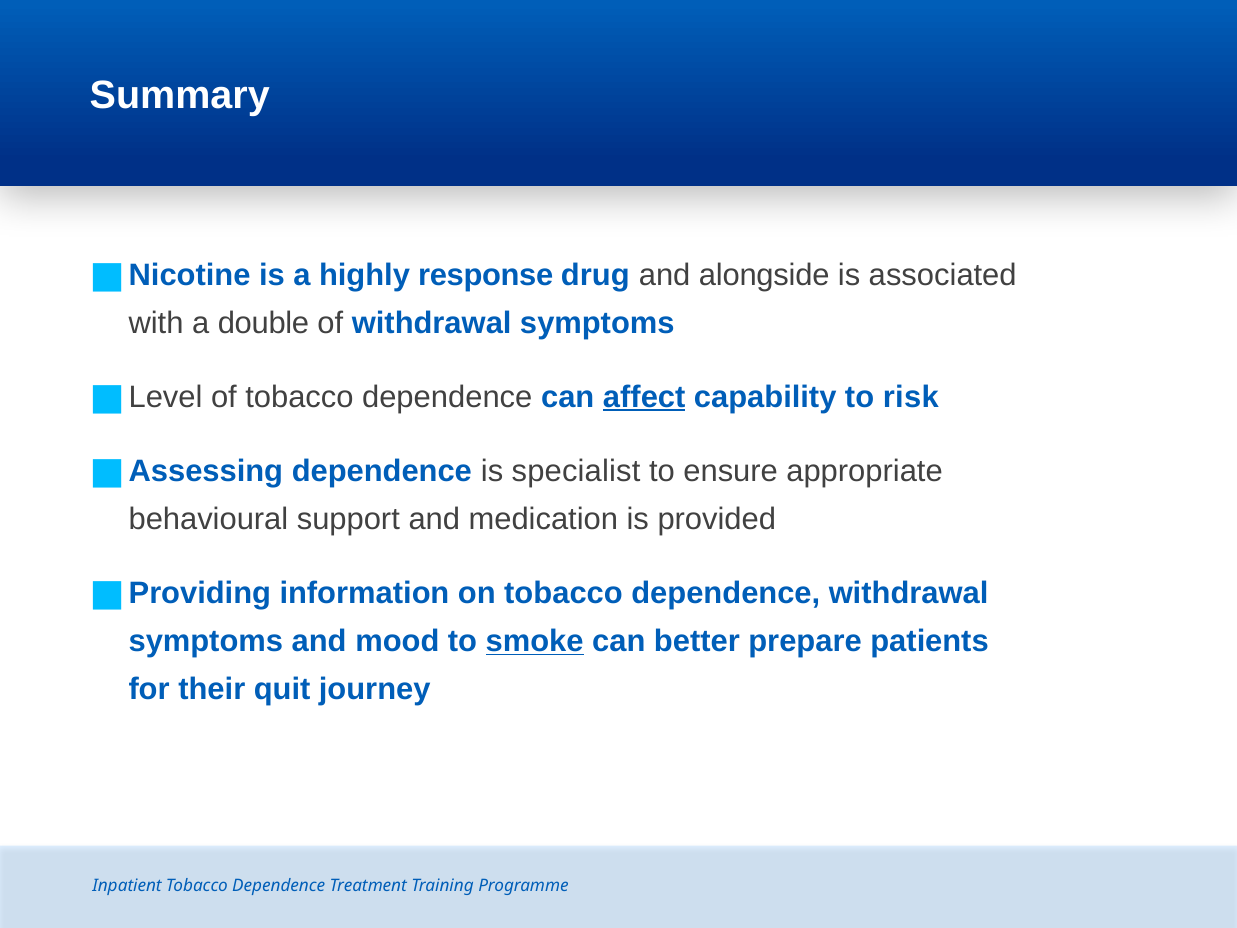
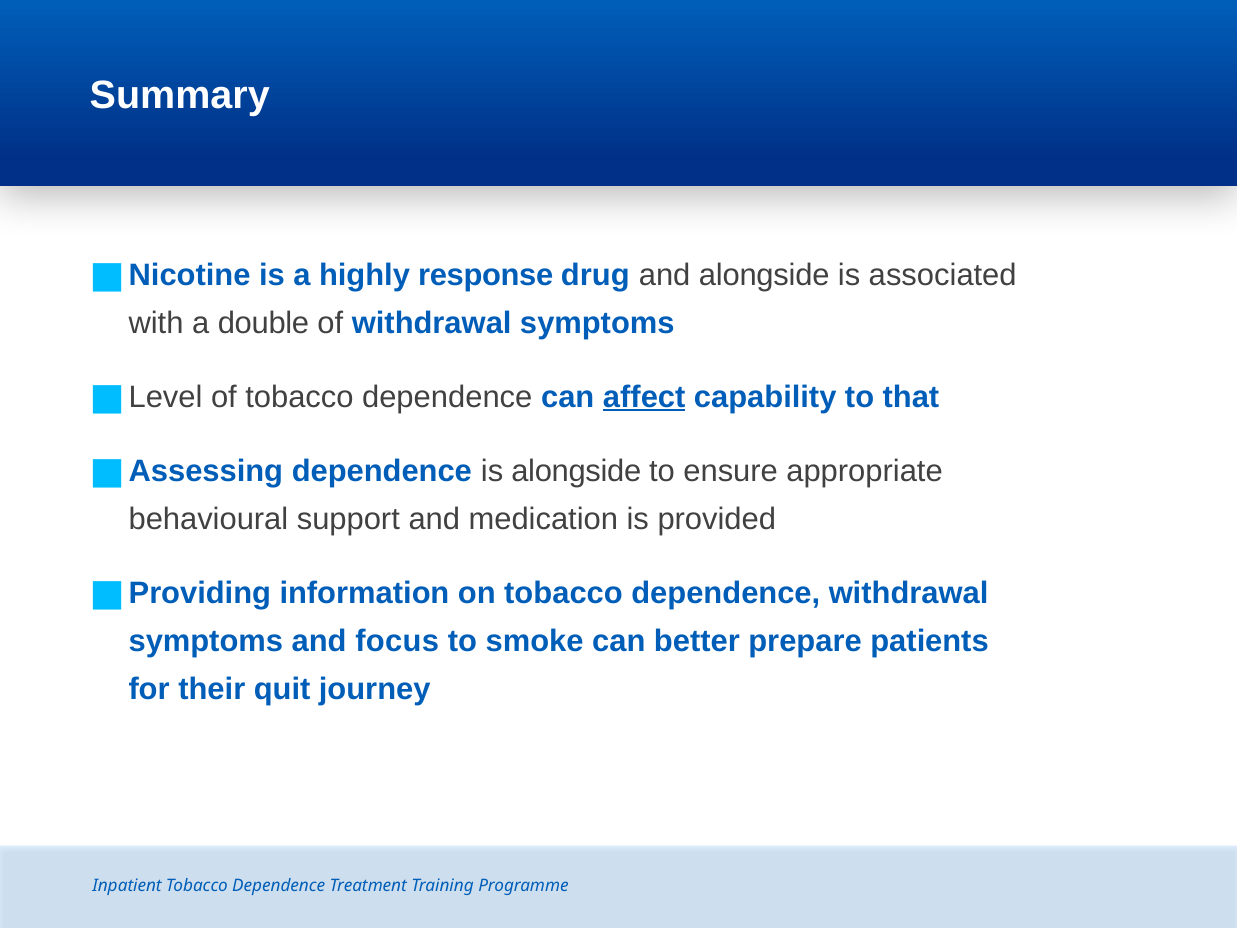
risk: risk -> that
is specialist: specialist -> alongside
mood: mood -> focus
smoke underline: present -> none
